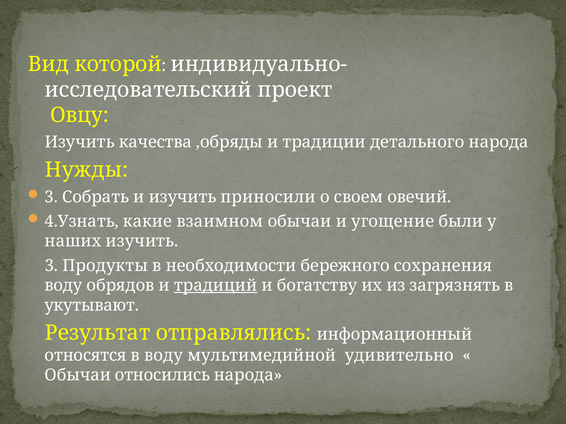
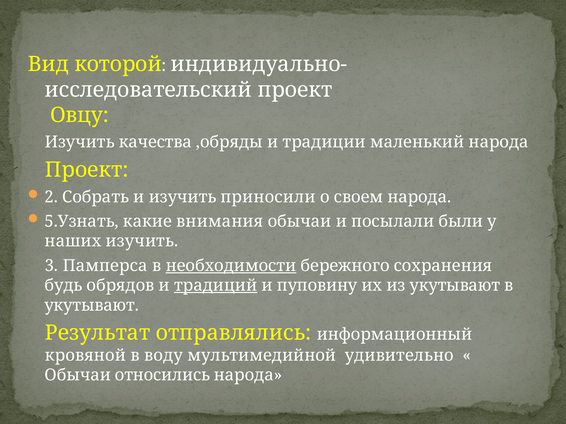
детального: детального -> маленький
Нужды at (87, 170): Нужды -> Проект
3 at (51, 197): 3 -> 2
своем овечий: овечий -> народа
4.Узнать: 4.Узнать -> 5.Узнать
взаимном: взаимном -> внимания
угощение: угощение -> посылали
Продукты: Продукты -> Памперса
необходимости underline: none -> present
воду at (64, 286): воду -> будь
богатству: богатству -> пуповину
из загрязнять: загрязнять -> укутывают
относятся: относятся -> кровяной
